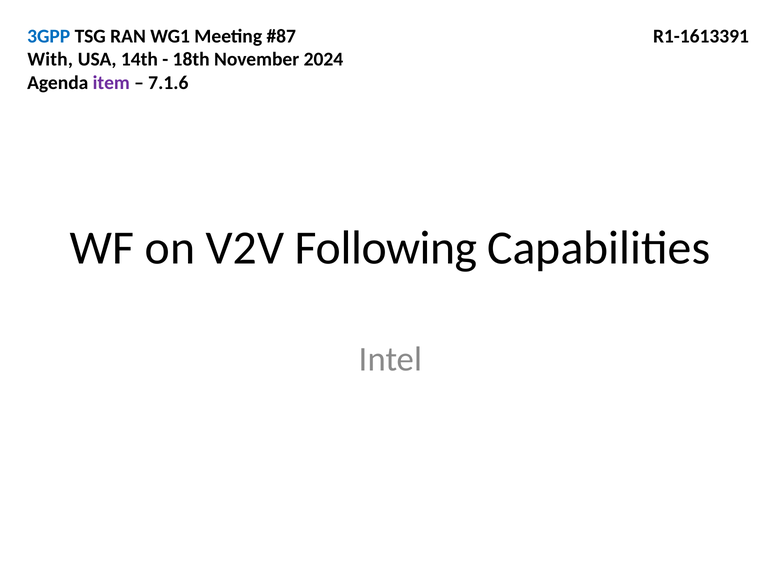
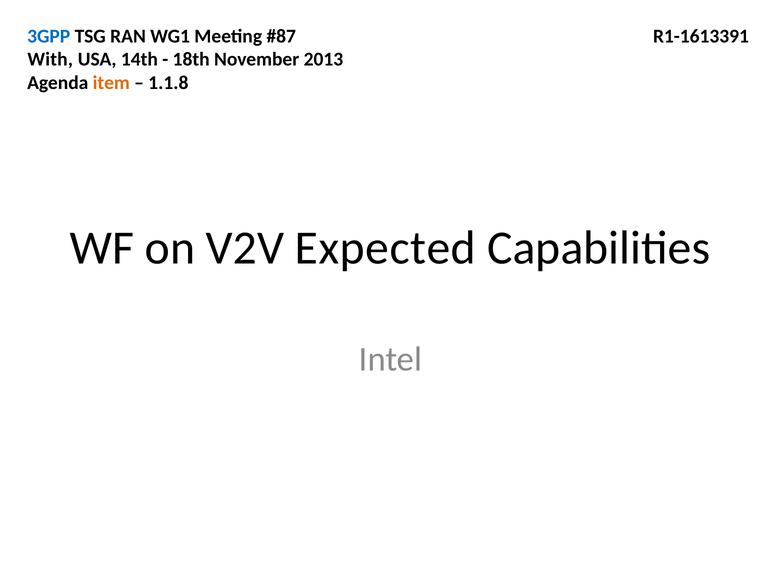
2024: 2024 -> 2013
item colour: purple -> orange
7.1.6: 7.1.6 -> 1.1.8
Following: Following -> Expected
